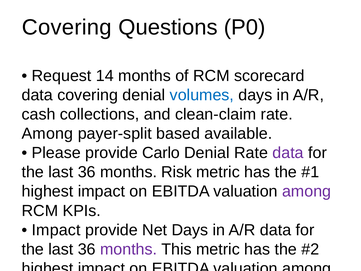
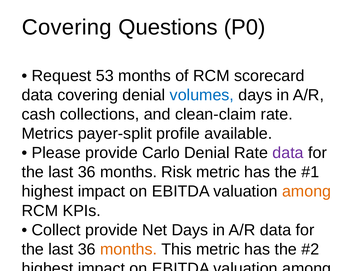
14: 14 -> 53
Among at (47, 133): Among -> Metrics
based: based -> profile
among at (307, 191) colour: purple -> orange
Impact at (56, 230): Impact -> Collect
months at (129, 249) colour: purple -> orange
